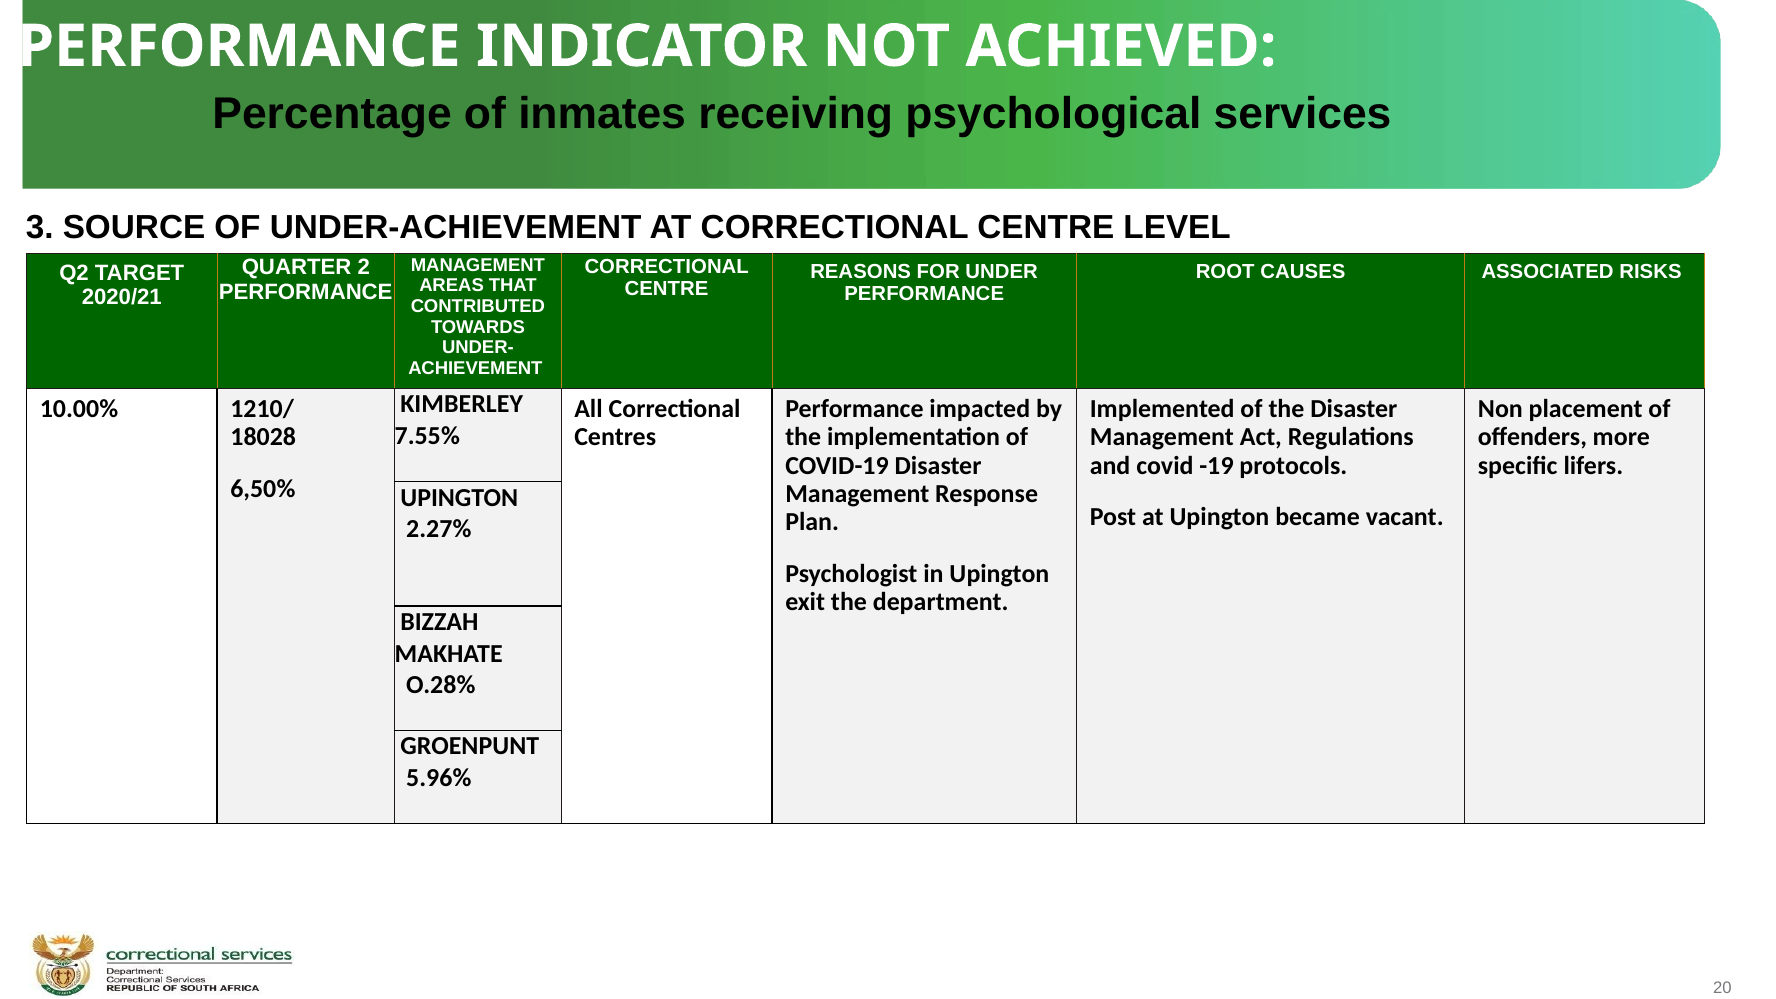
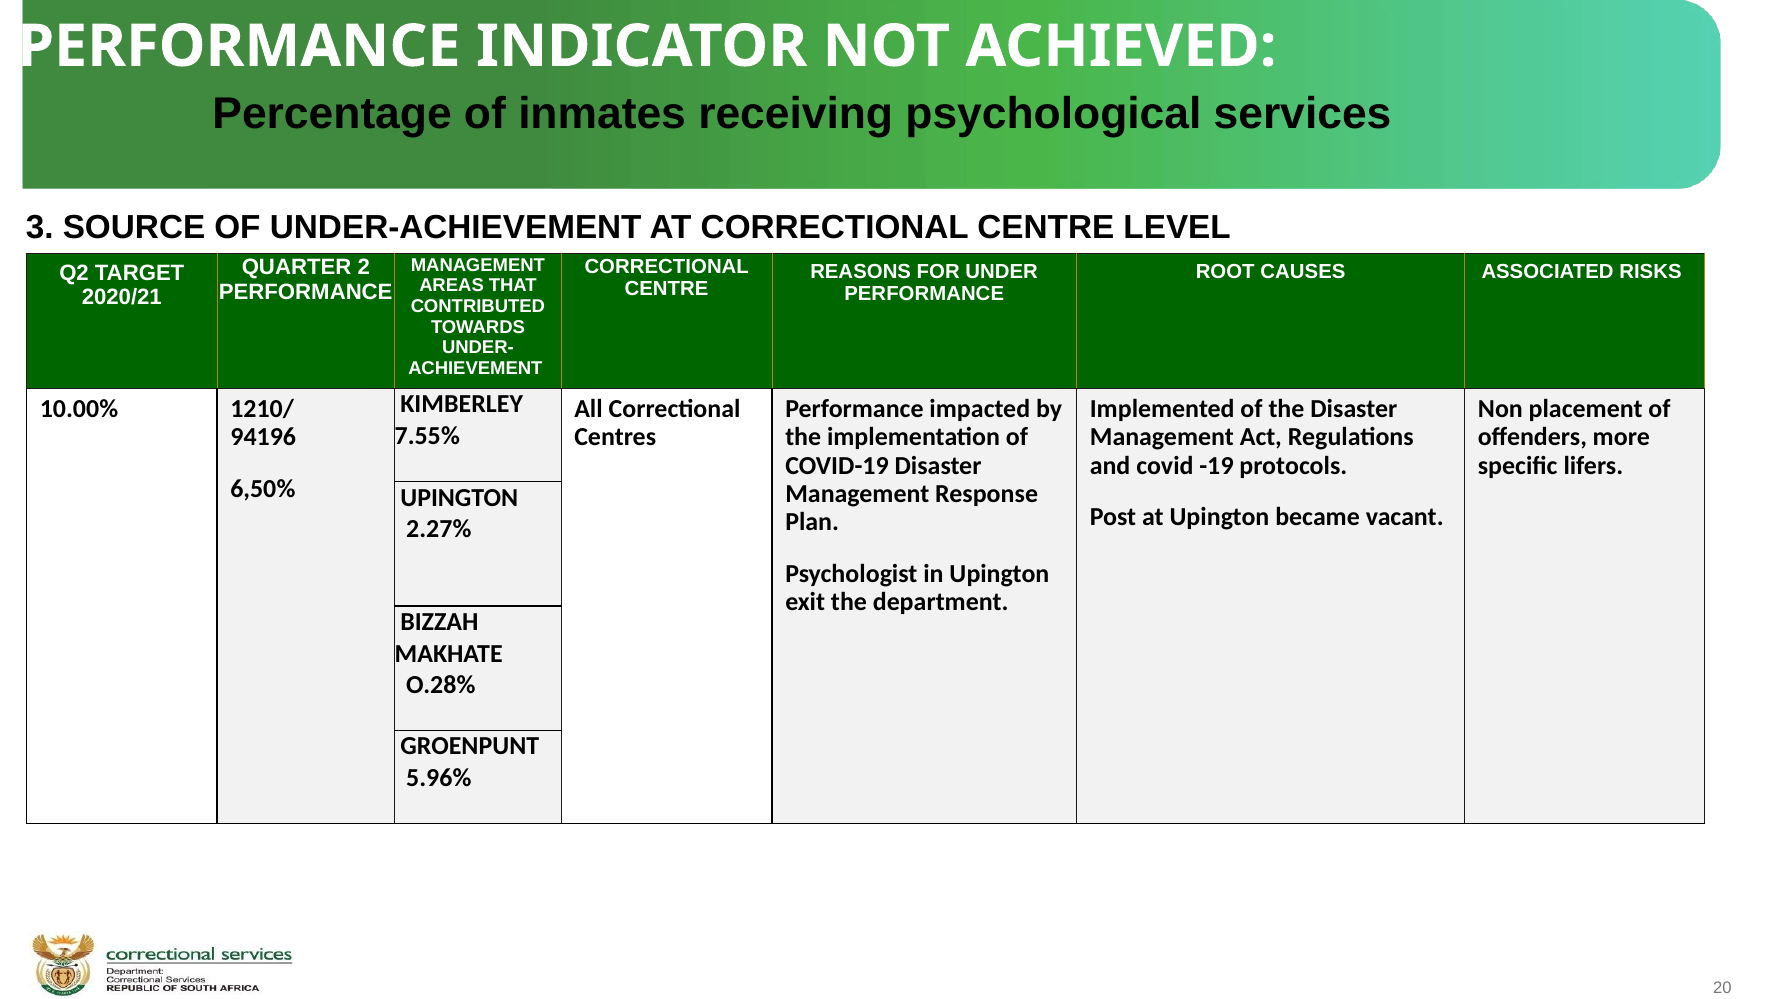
18028: 18028 -> 94196
